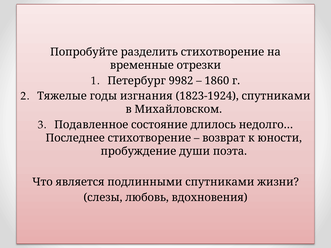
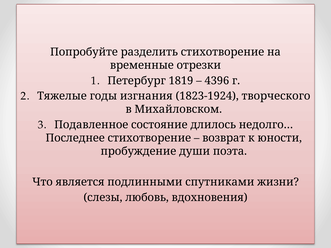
9982: 9982 -> 1819
1860: 1860 -> 4396
1823-1924 спутниками: спутниками -> творческого
